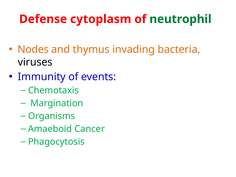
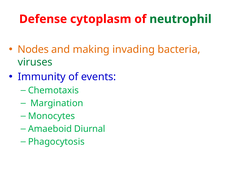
thymus: thymus -> making
viruses colour: black -> green
Organisms: Organisms -> Monocytes
Cancer: Cancer -> Diurnal
